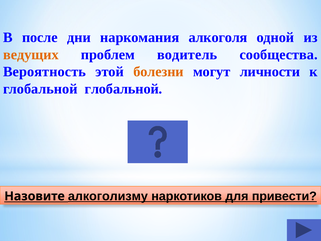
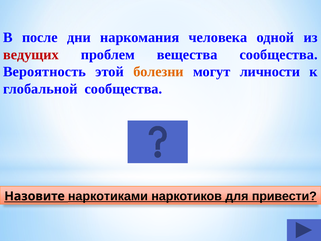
алкоголя: алкоголя -> человека
ведущих colour: orange -> red
водитель: водитель -> вещества
глобальной глобальной: глобальной -> сообщества
алкоголизму: алкоголизму -> наркотиками
